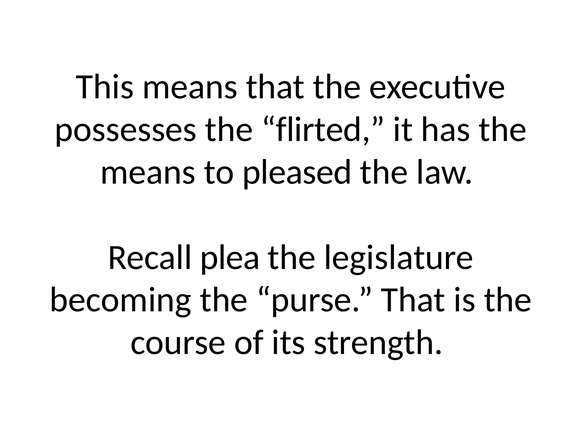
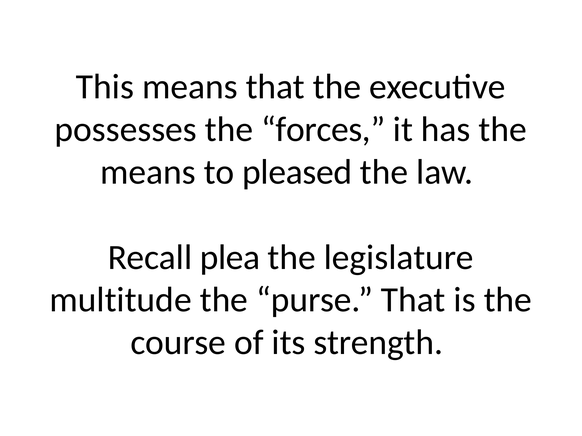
flirted: flirted -> forces
becoming: becoming -> multitude
